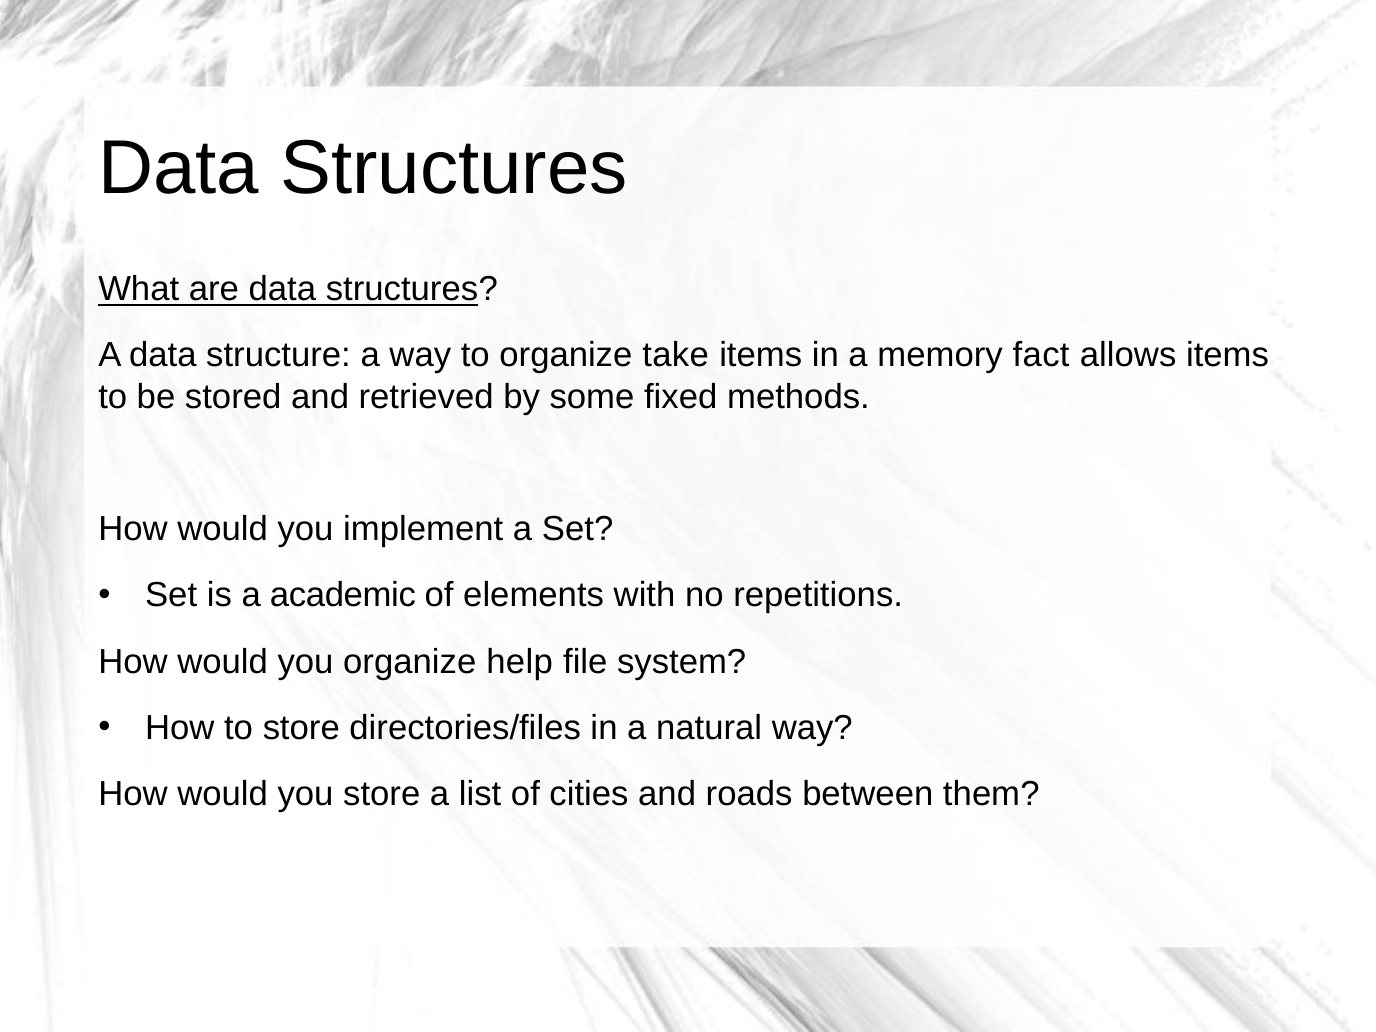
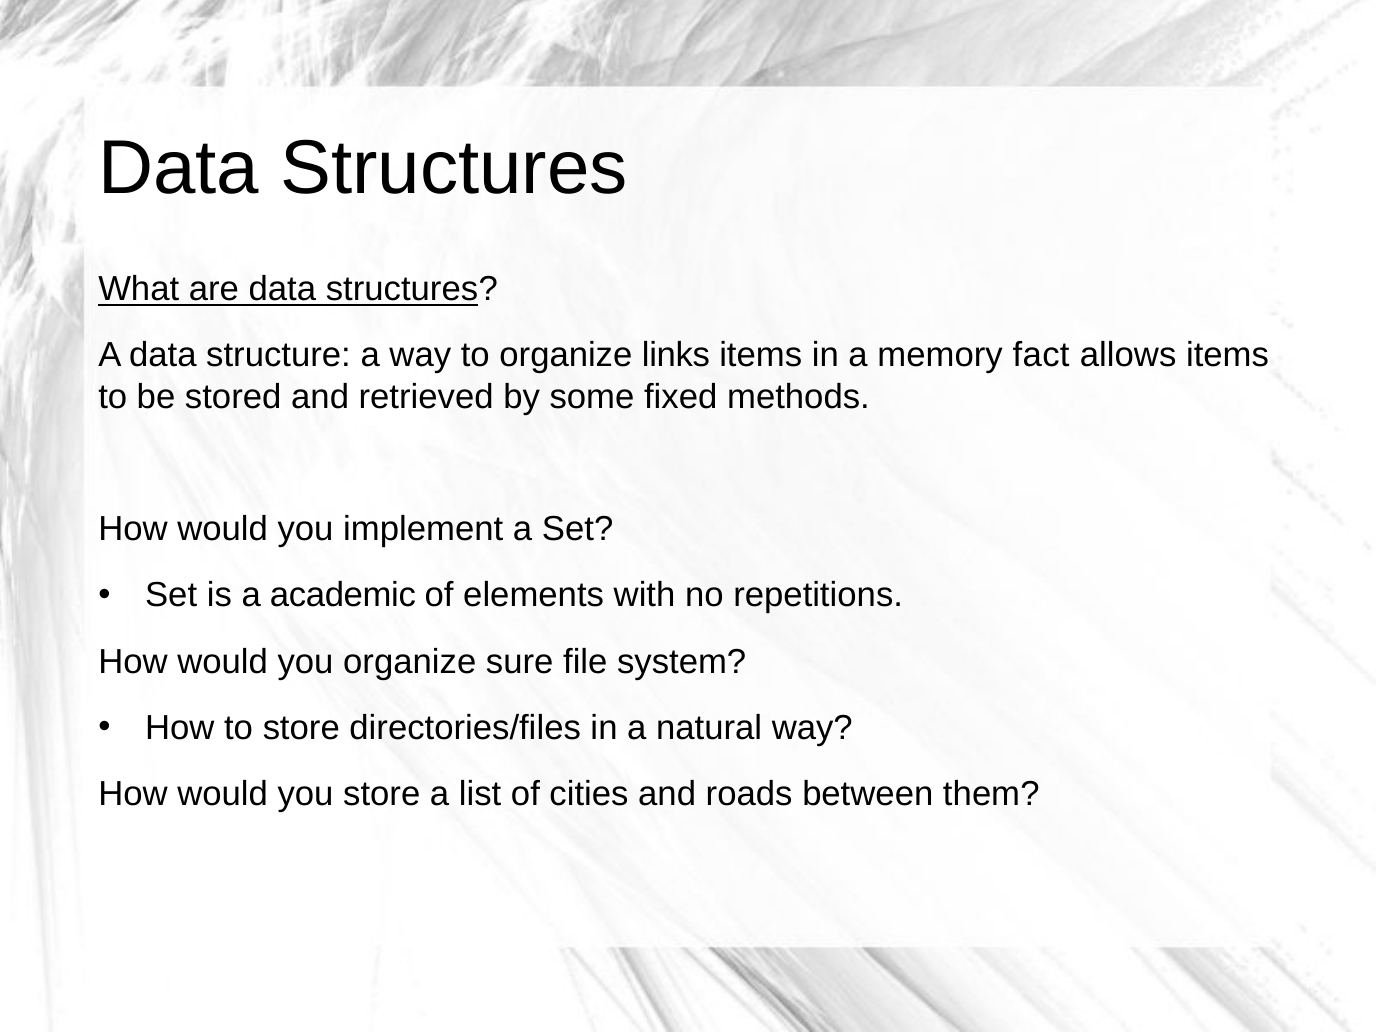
take: take -> links
help: help -> sure
